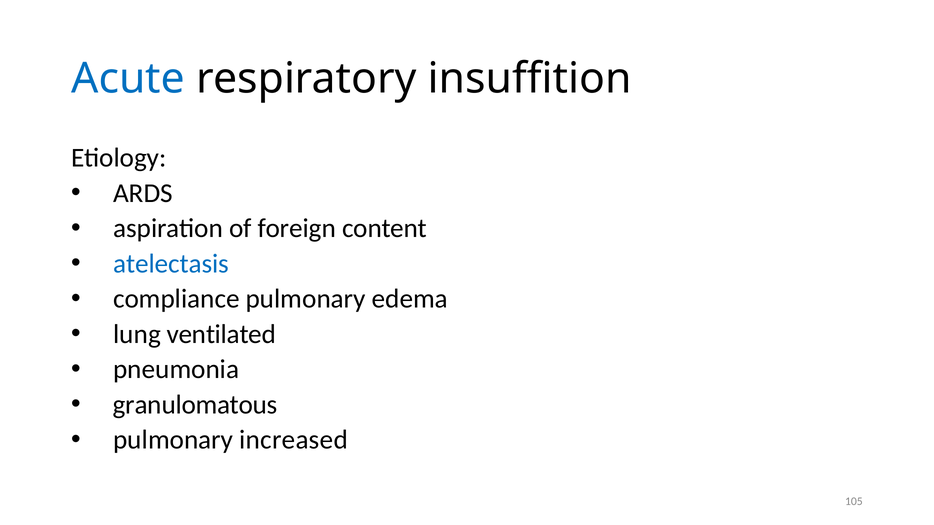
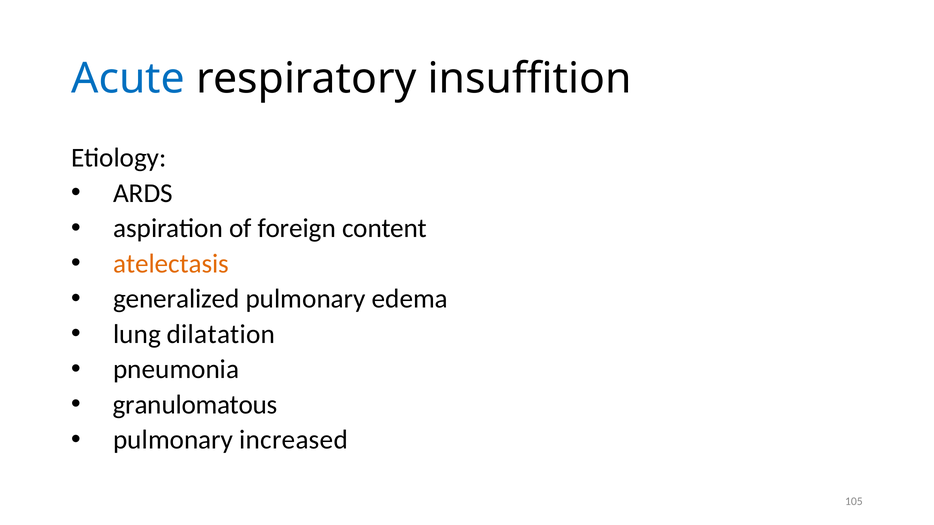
atelectasis colour: blue -> orange
compliance: compliance -> generalized
ventilated: ventilated -> dilatation
